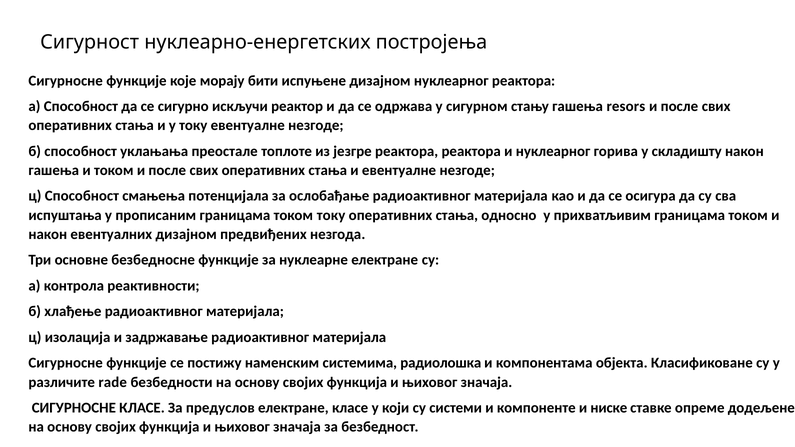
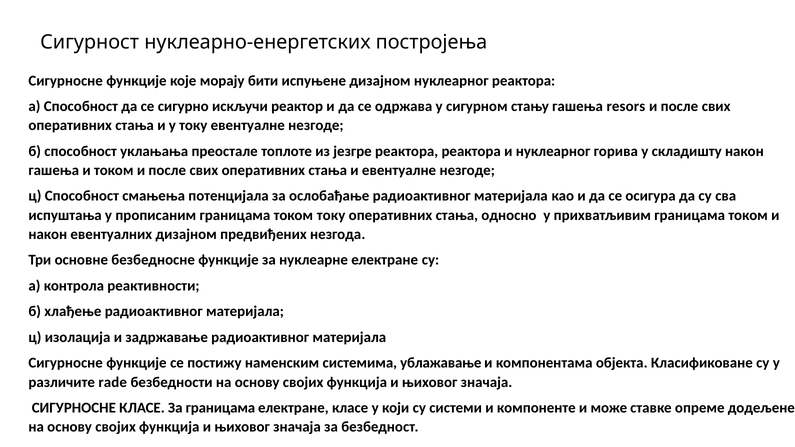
радиолошка: радиолошка -> ублажавање
За предуслов: предуслов -> границама
ниске: ниске -> може
